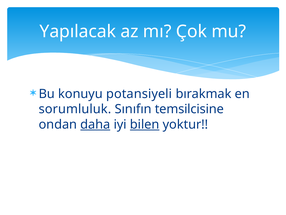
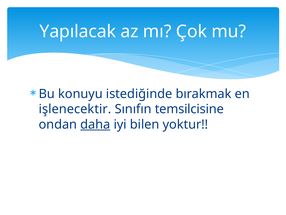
potansiyeli: potansiyeli -> istediğinde
sorumluluk: sorumluluk -> işlenecektir
bilen underline: present -> none
